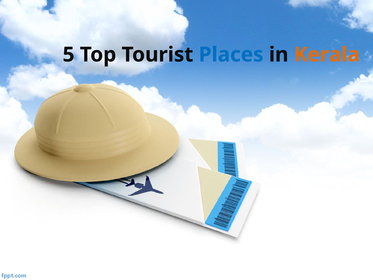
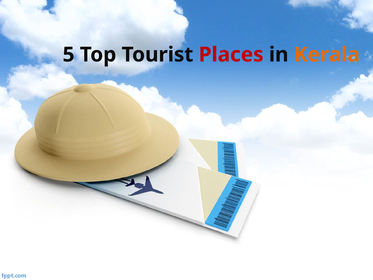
Places colour: blue -> red
